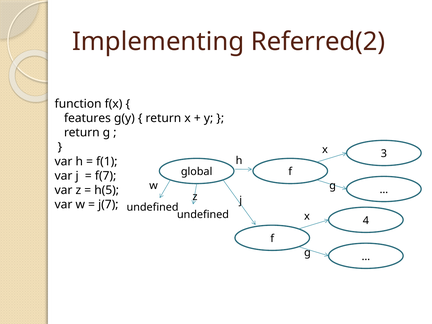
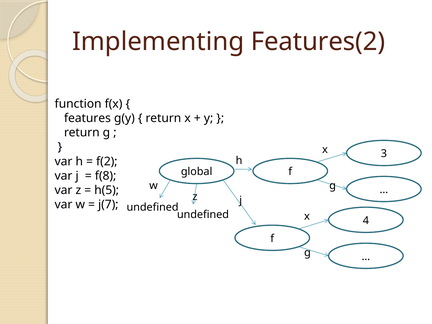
Referred(2: Referred(2 -> Features(2
f(1: f(1 -> f(2
f(7: f(7 -> f(8
